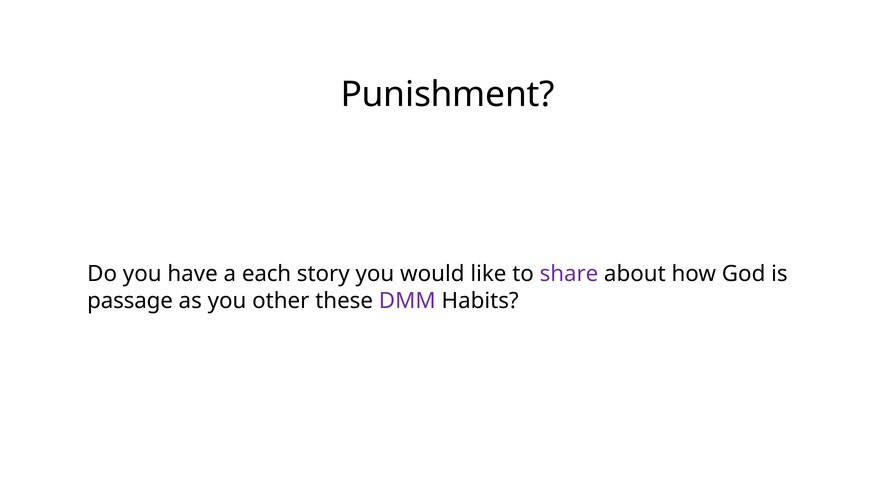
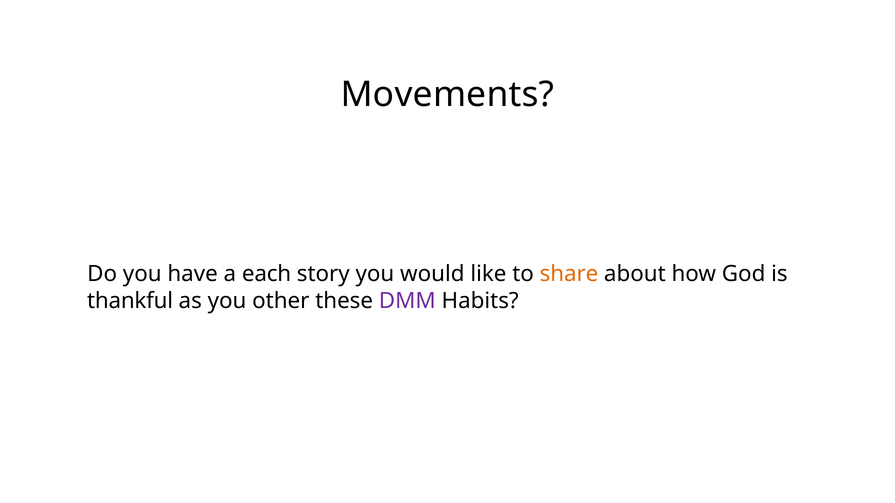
Punishment: Punishment -> Movements
share colour: purple -> orange
passage: passage -> thankful
